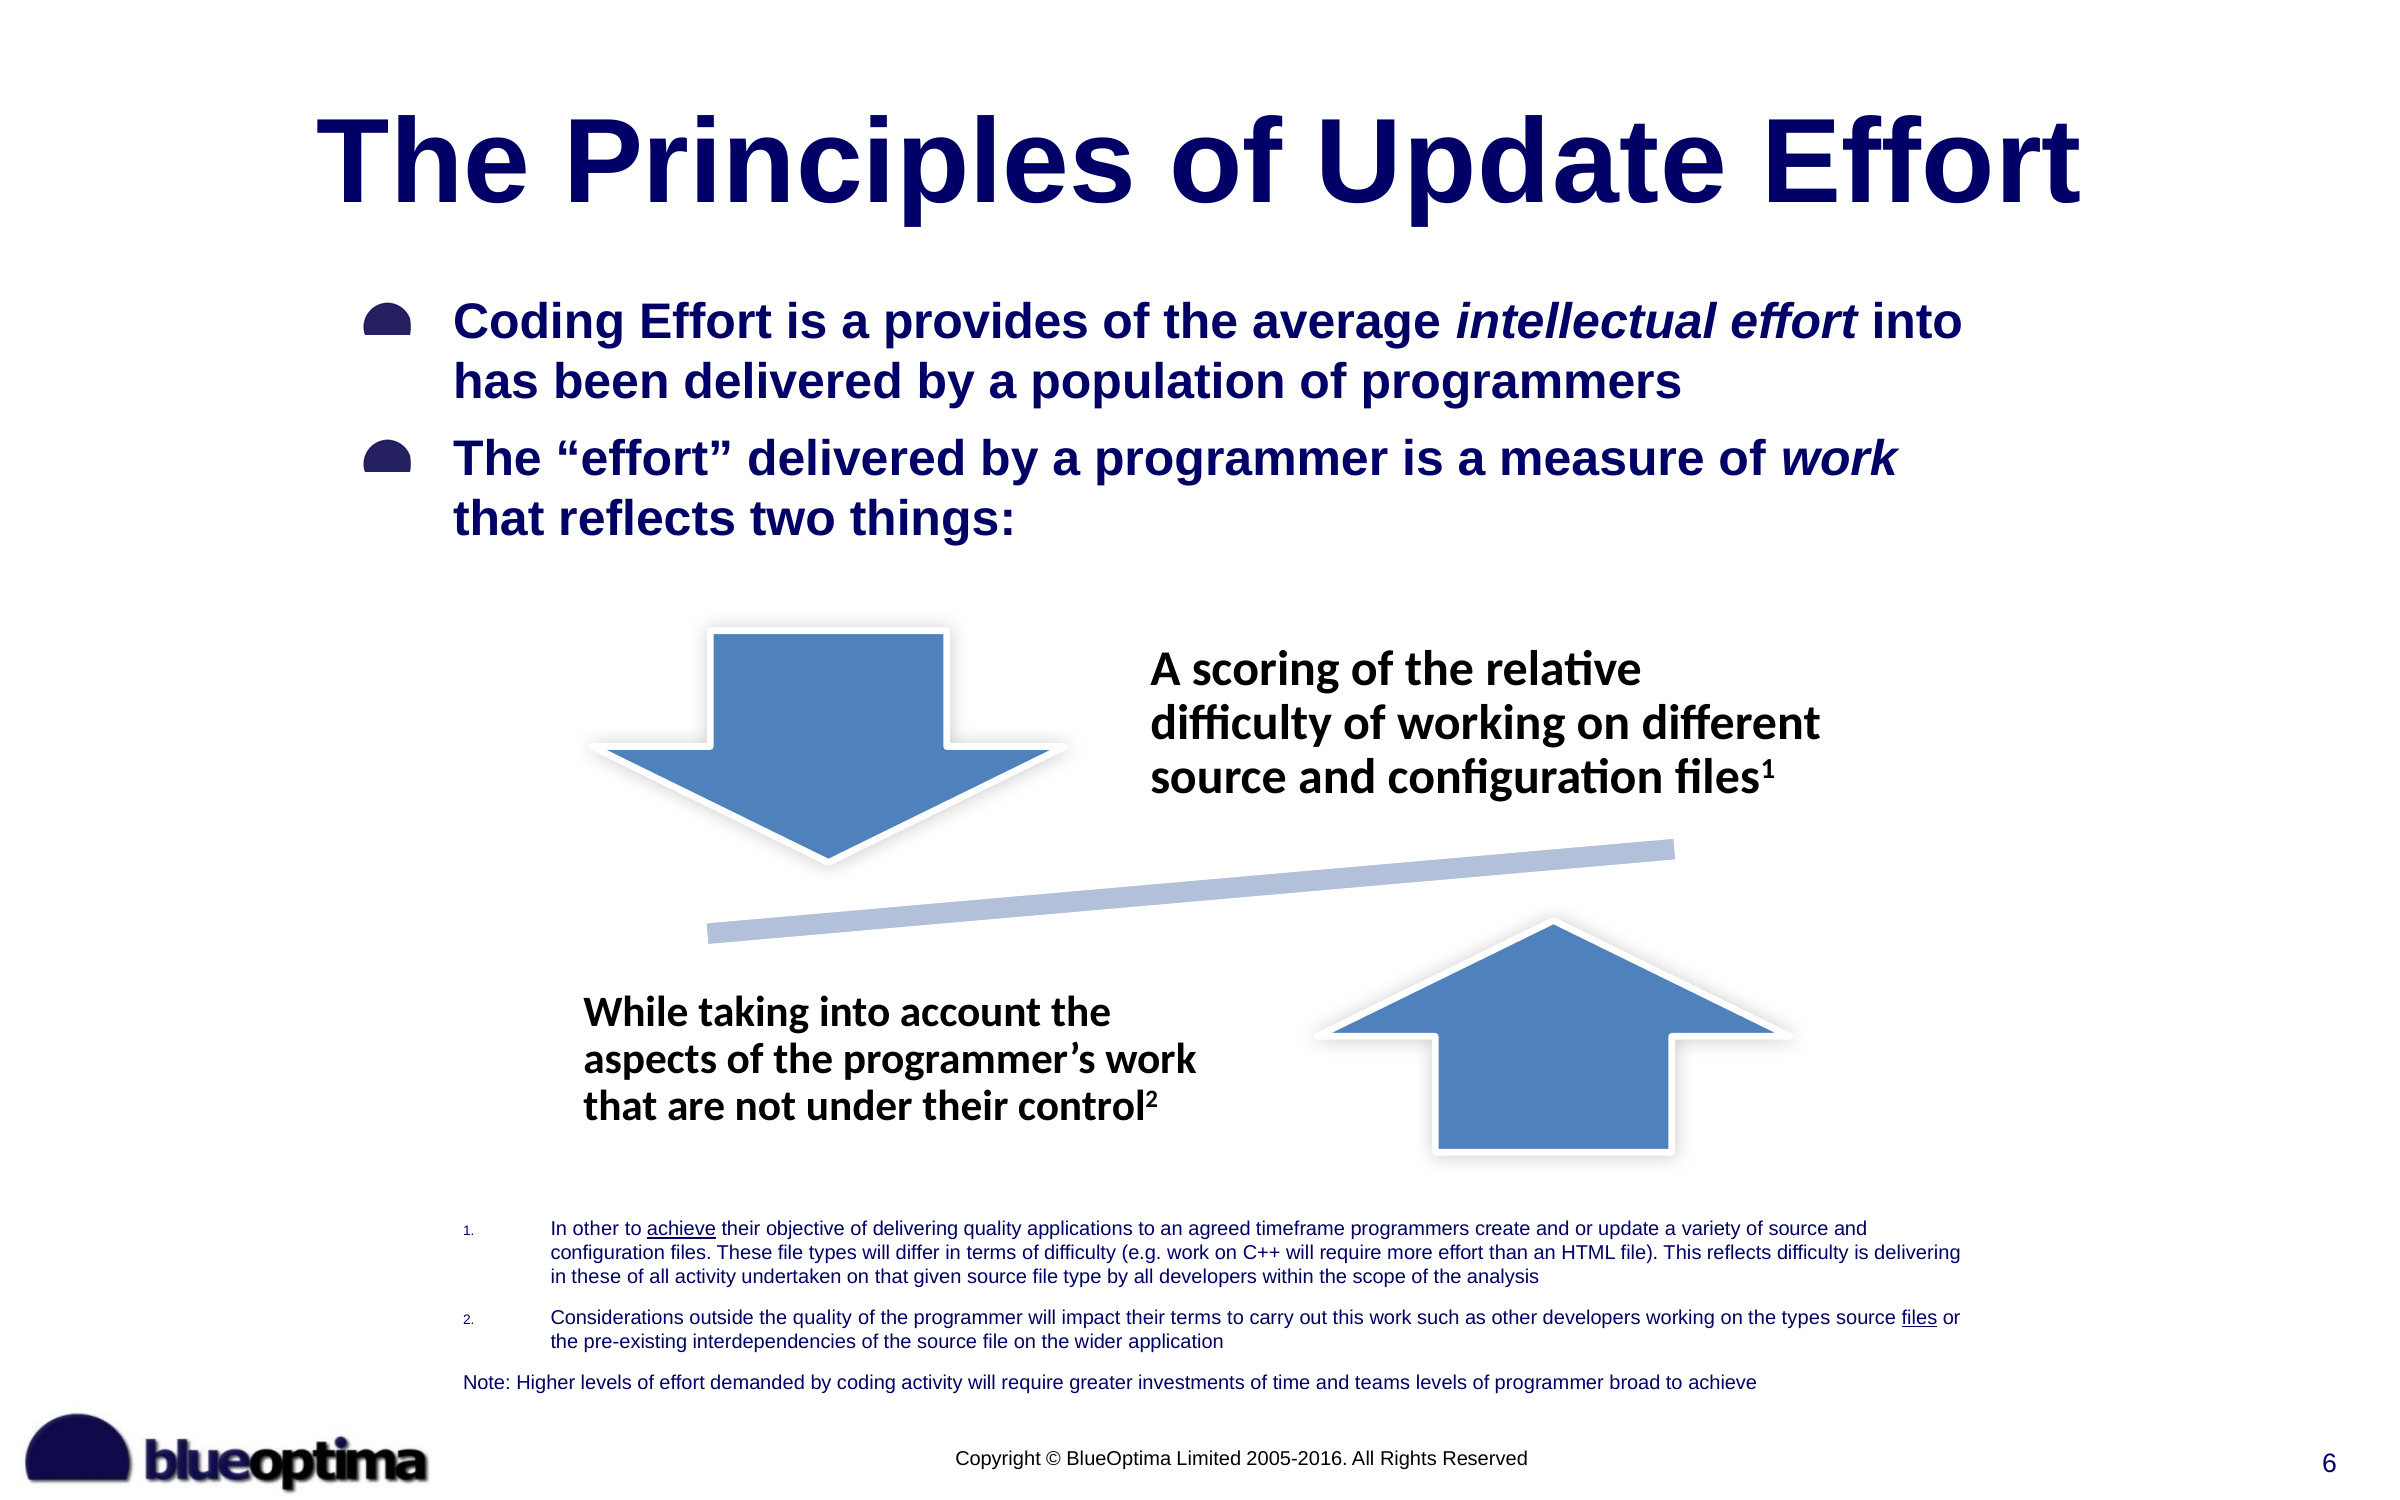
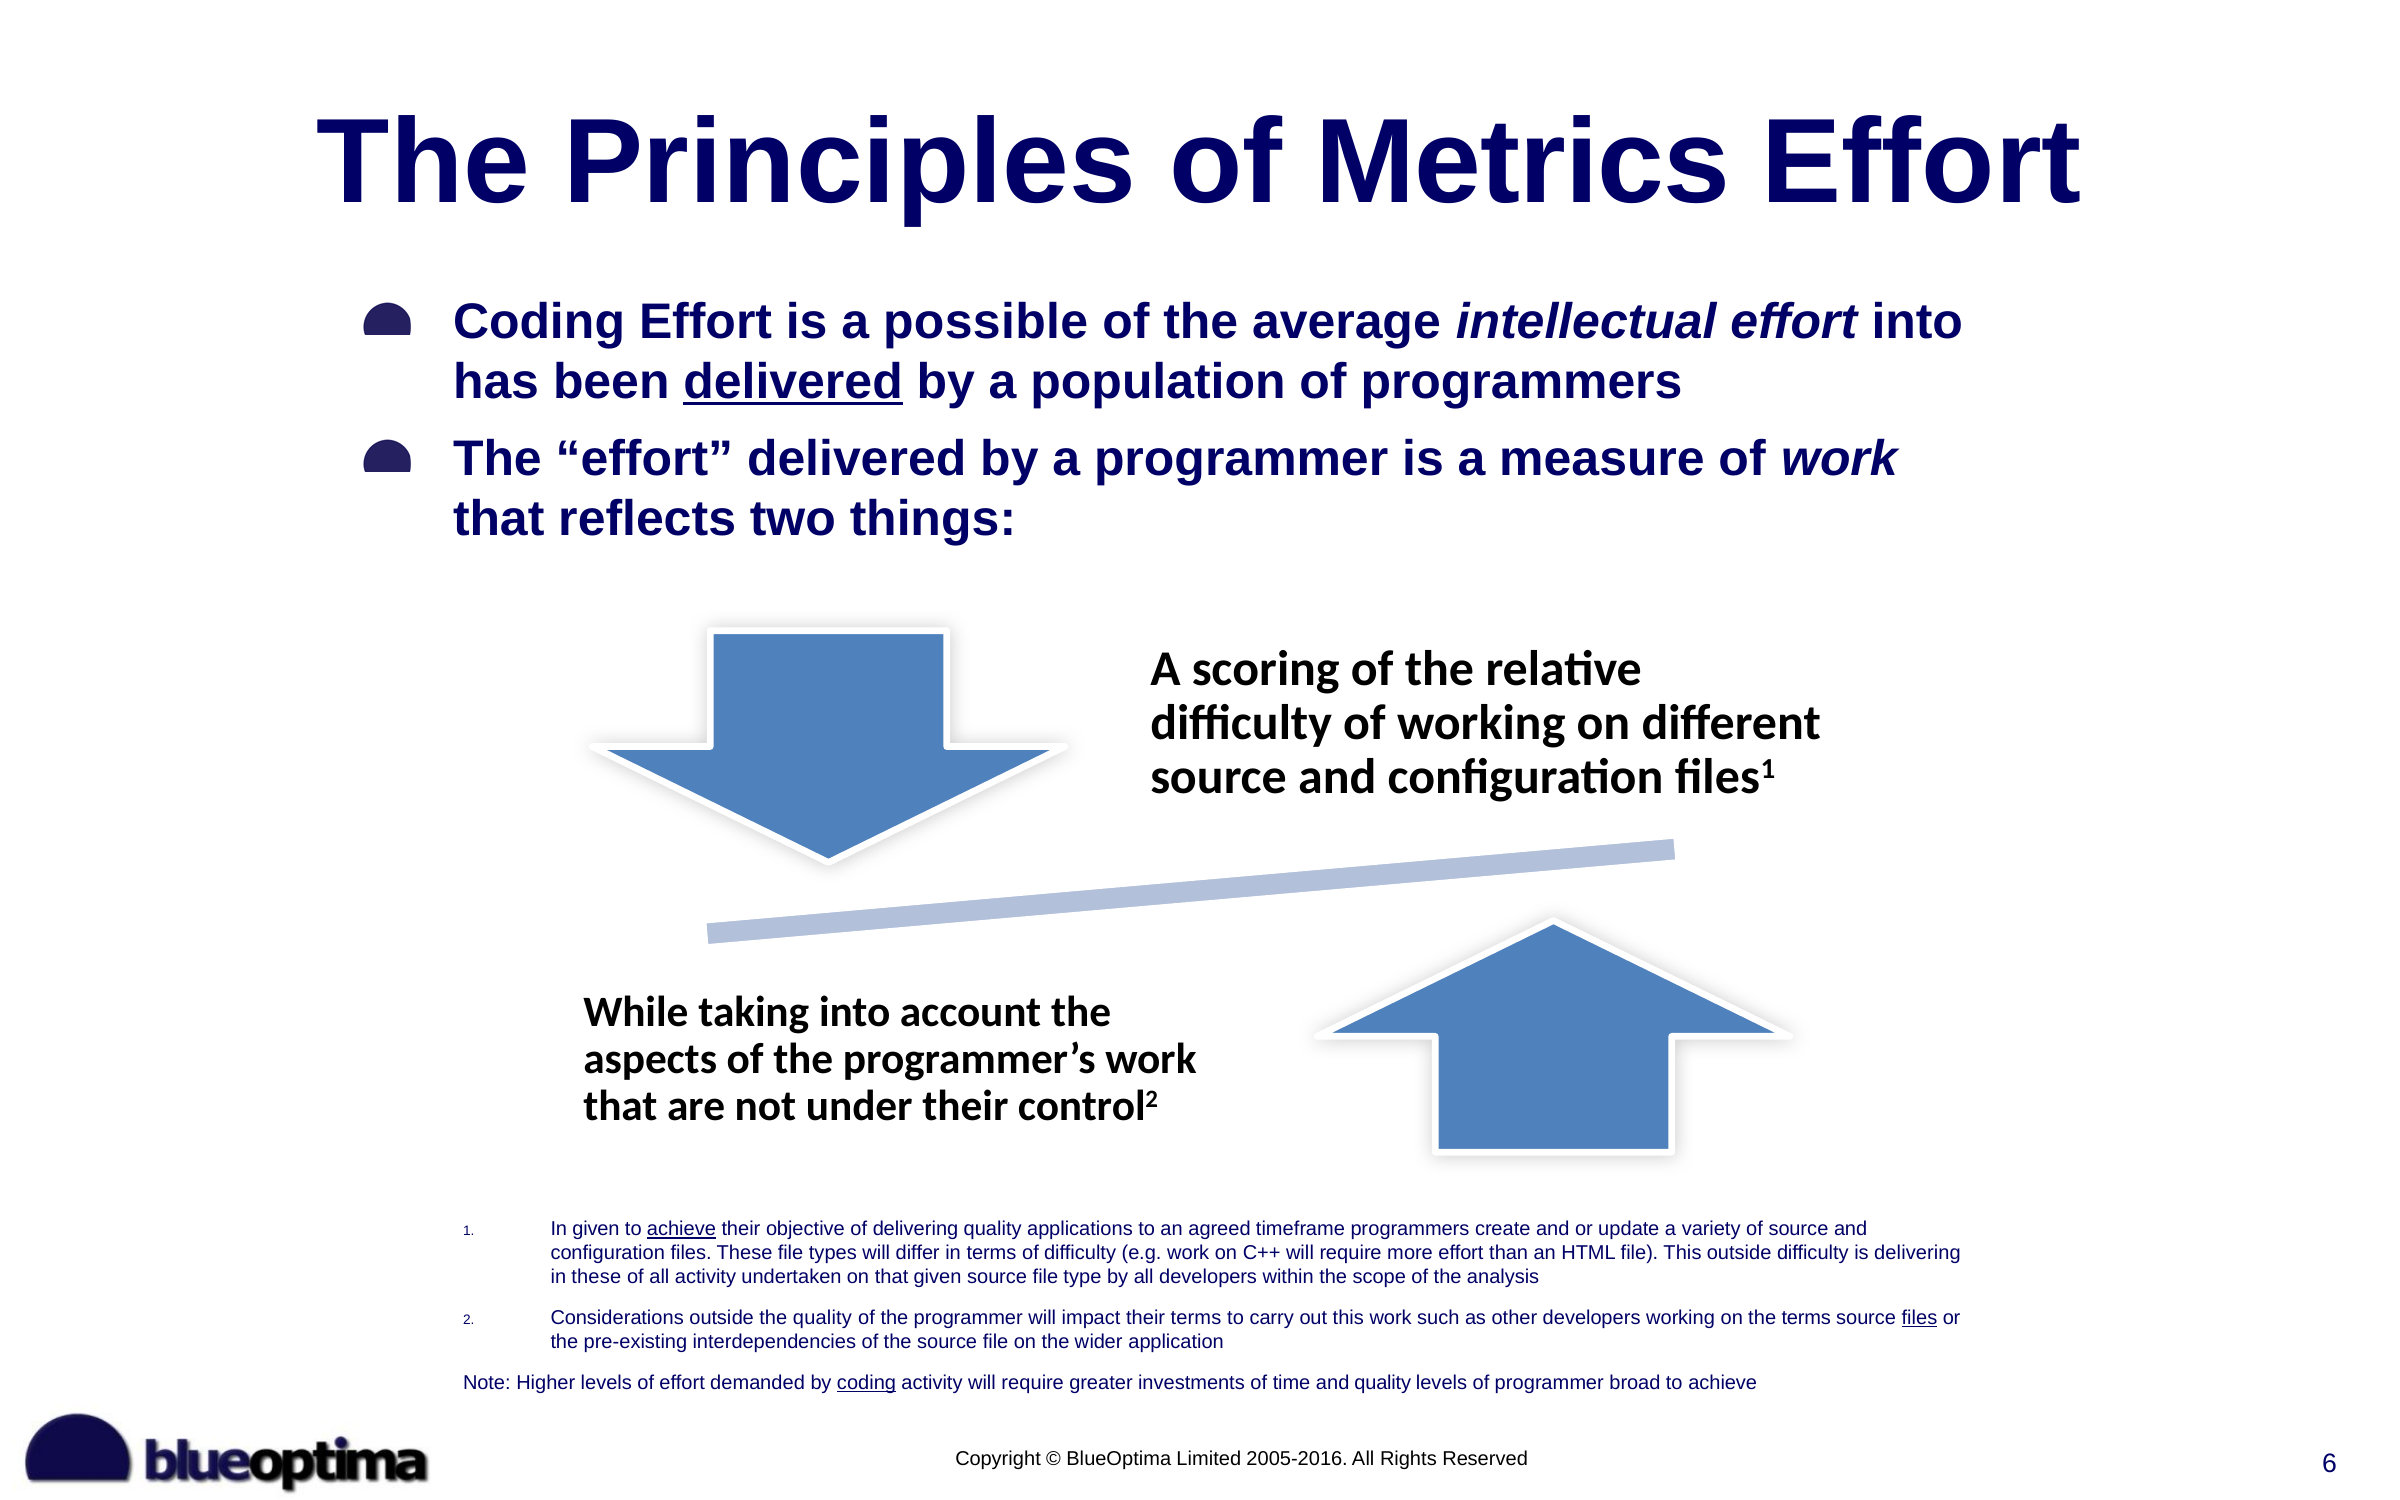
of Update: Update -> Metrics
provides: provides -> possible
delivered at (793, 382) underline: none -> present
In other: other -> given
This reflects: reflects -> outside
the types: types -> terms
coding at (867, 1383) underline: none -> present
and teams: teams -> quality
